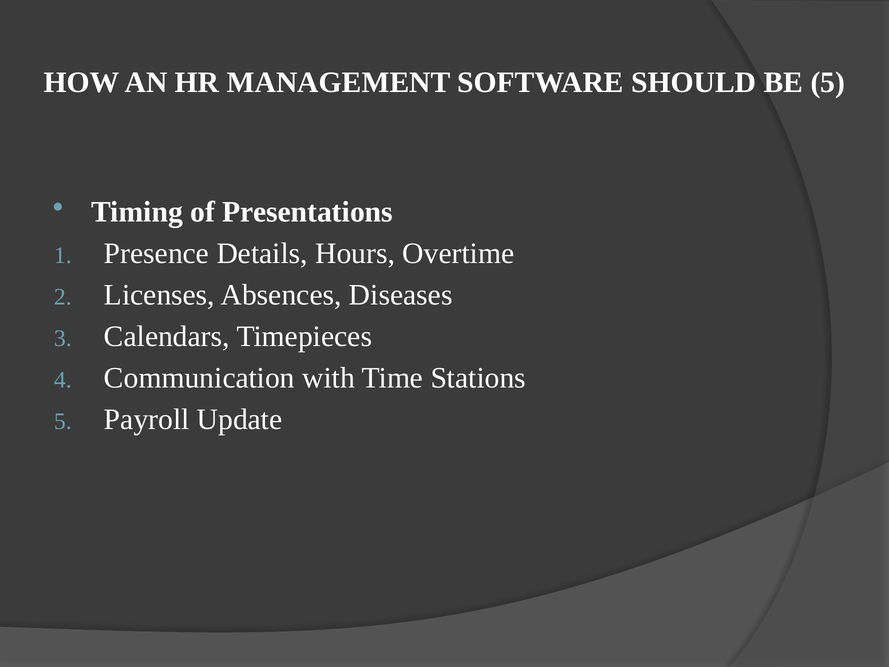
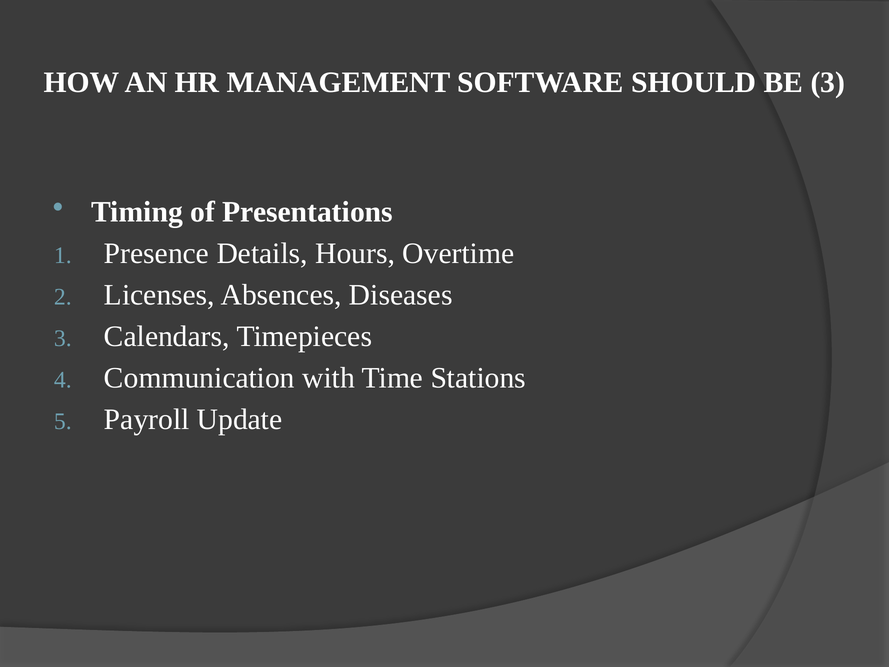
BE 5: 5 -> 3
